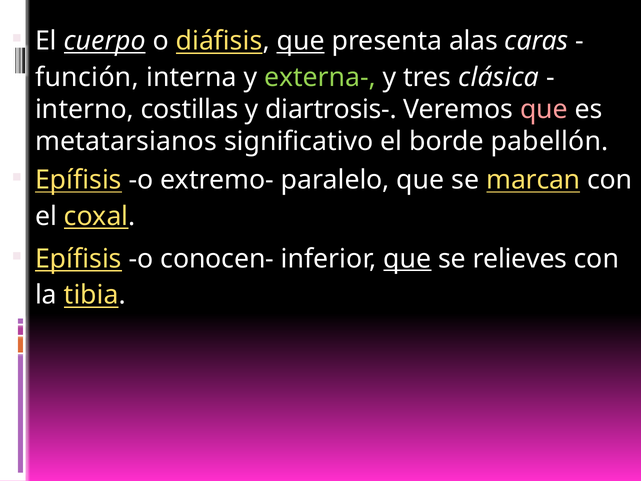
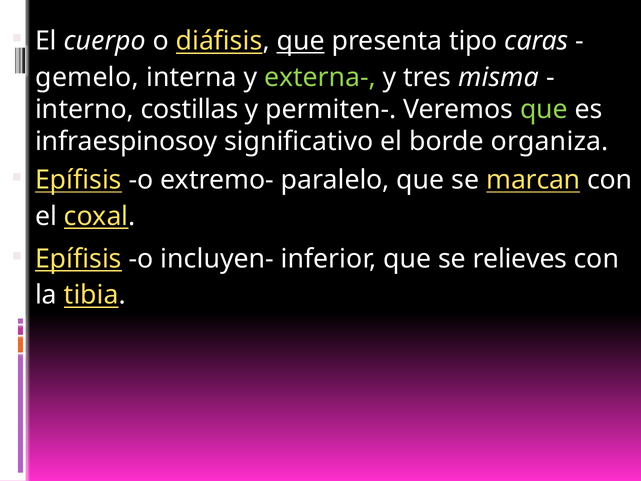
cuerpo underline: present -> none
alas: alas -> tipo
función: función -> gemelo
clásica: clásica -> misma
diartrosis-: diartrosis- -> permiten-
que at (544, 109) colour: pink -> light green
metatarsianos: metatarsianos -> infraespinosoy
pabellón: pabellón -> organiza
conocen-: conocen- -> incluyen-
que at (407, 259) underline: present -> none
